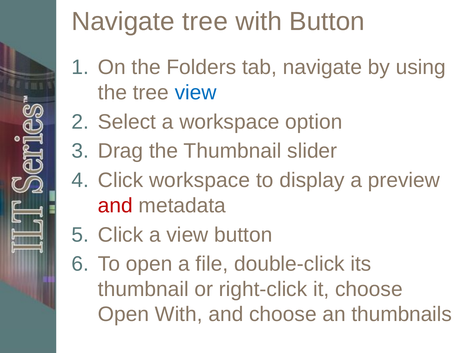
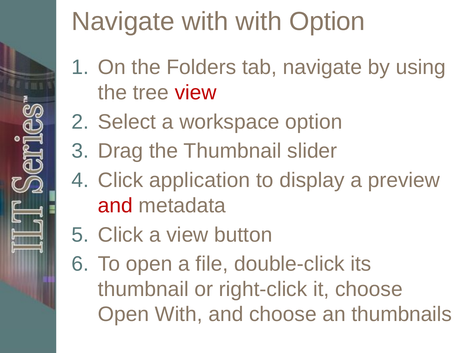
Navigate tree: tree -> with
with Button: Button -> Option
view at (196, 93) colour: blue -> red
Click workspace: workspace -> application
